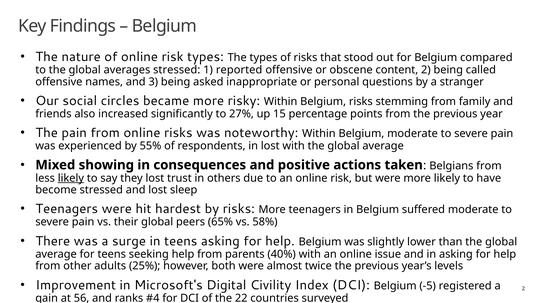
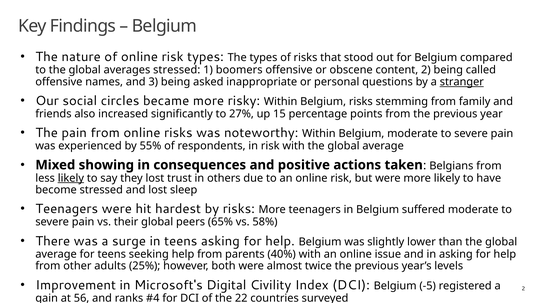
reported: reported -> boomers
stranger underline: none -> present
in lost: lost -> risk
